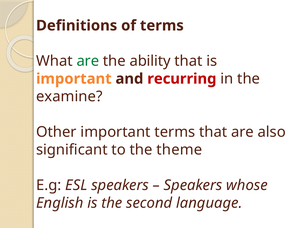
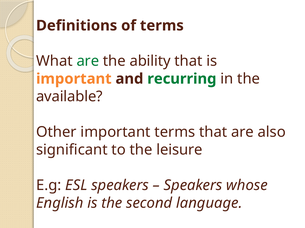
recurring colour: red -> green
examine: examine -> available
theme: theme -> leisure
